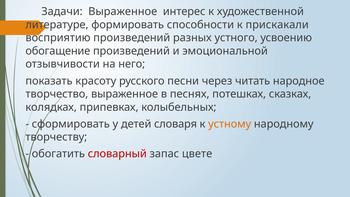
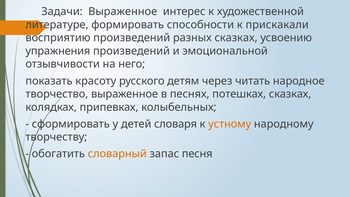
разных устного: устного -> сказках
обогащение: обогащение -> упражнения
песни: песни -> детям
словарный colour: red -> orange
цвете: цвете -> песня
